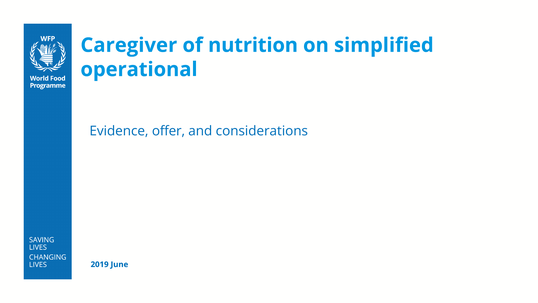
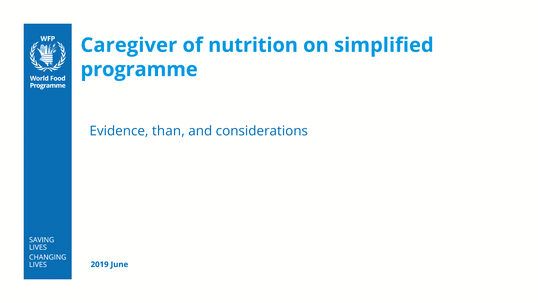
operational: operational -> programme
offer: offer -> than
